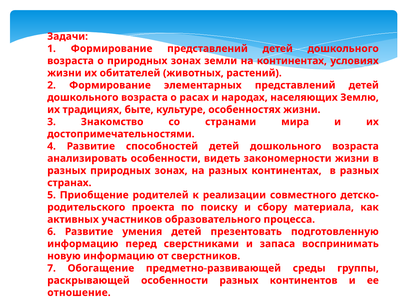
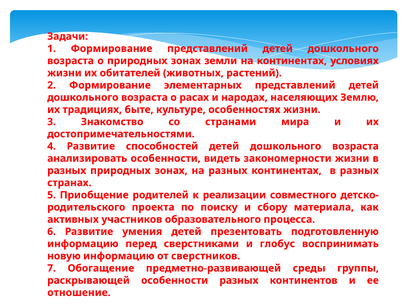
запаса: запаса -> глобус
